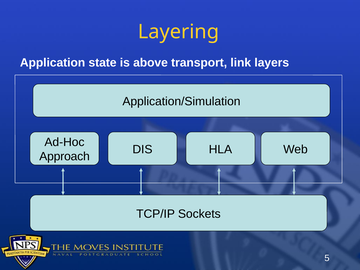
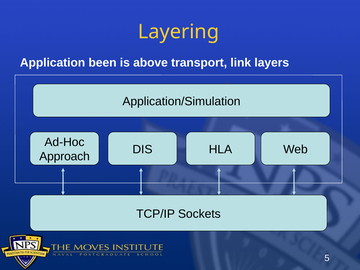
state: state -> been
